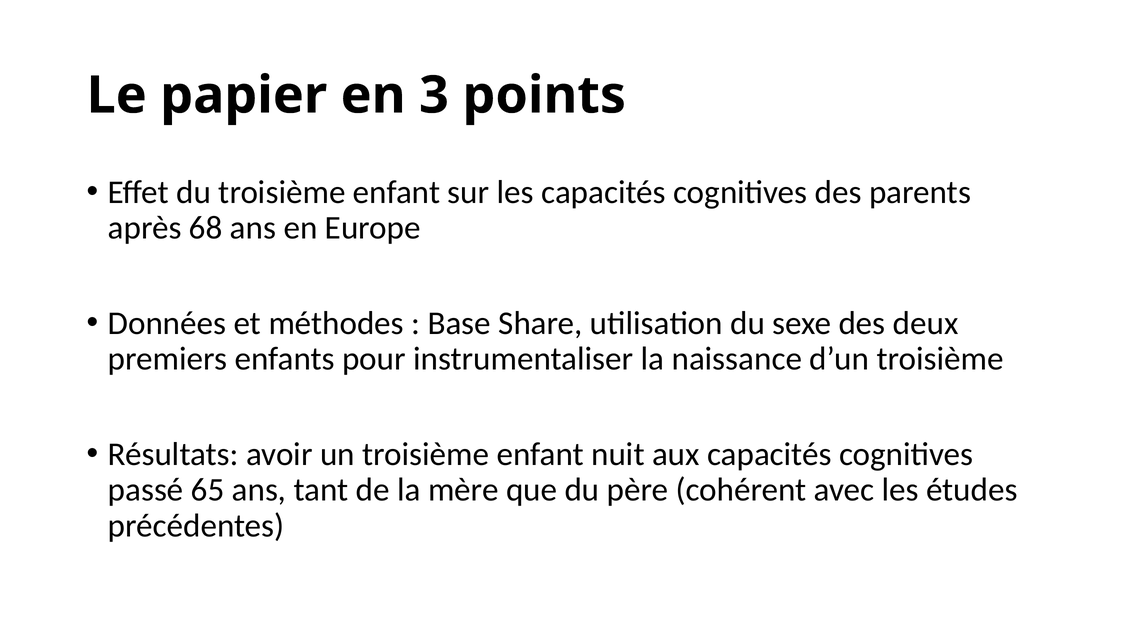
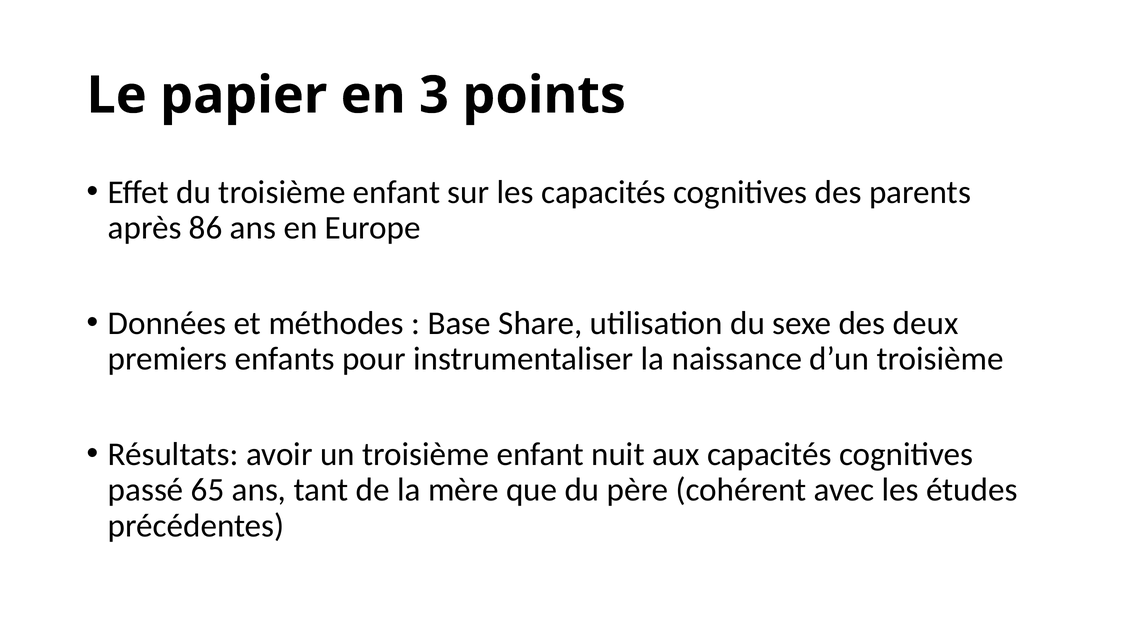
68: 68 -> 86
